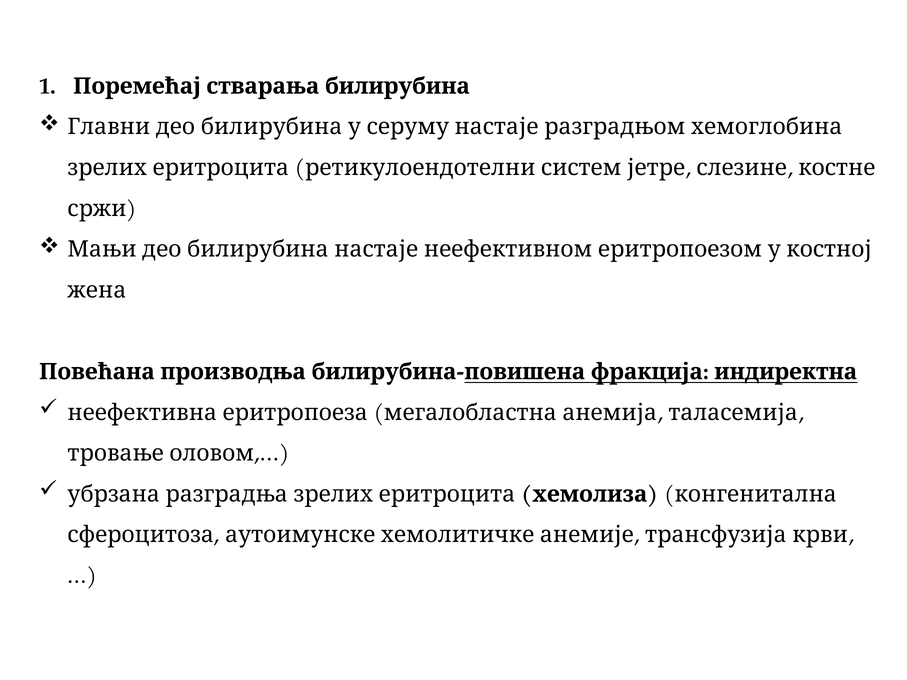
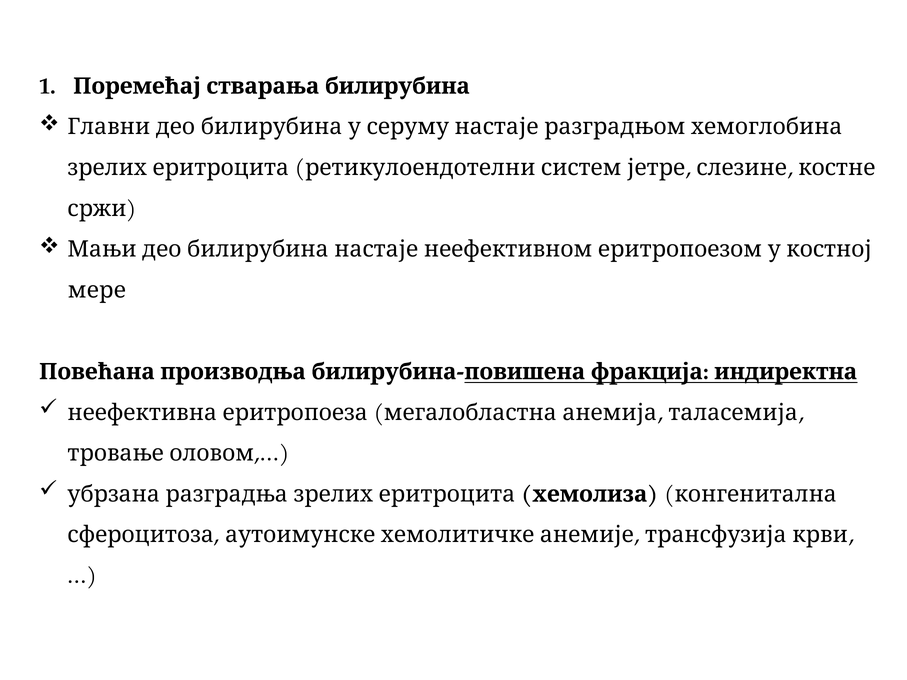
жена: жена -> мере
